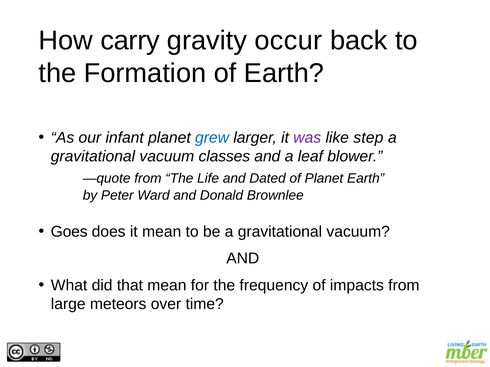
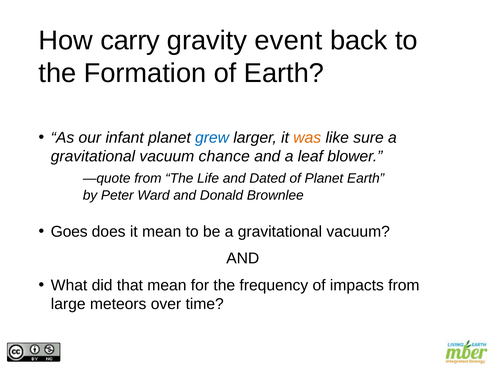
occur: occur -> event
was colour: purple -> orange
step: step -> sure
classes: classes -> chance
